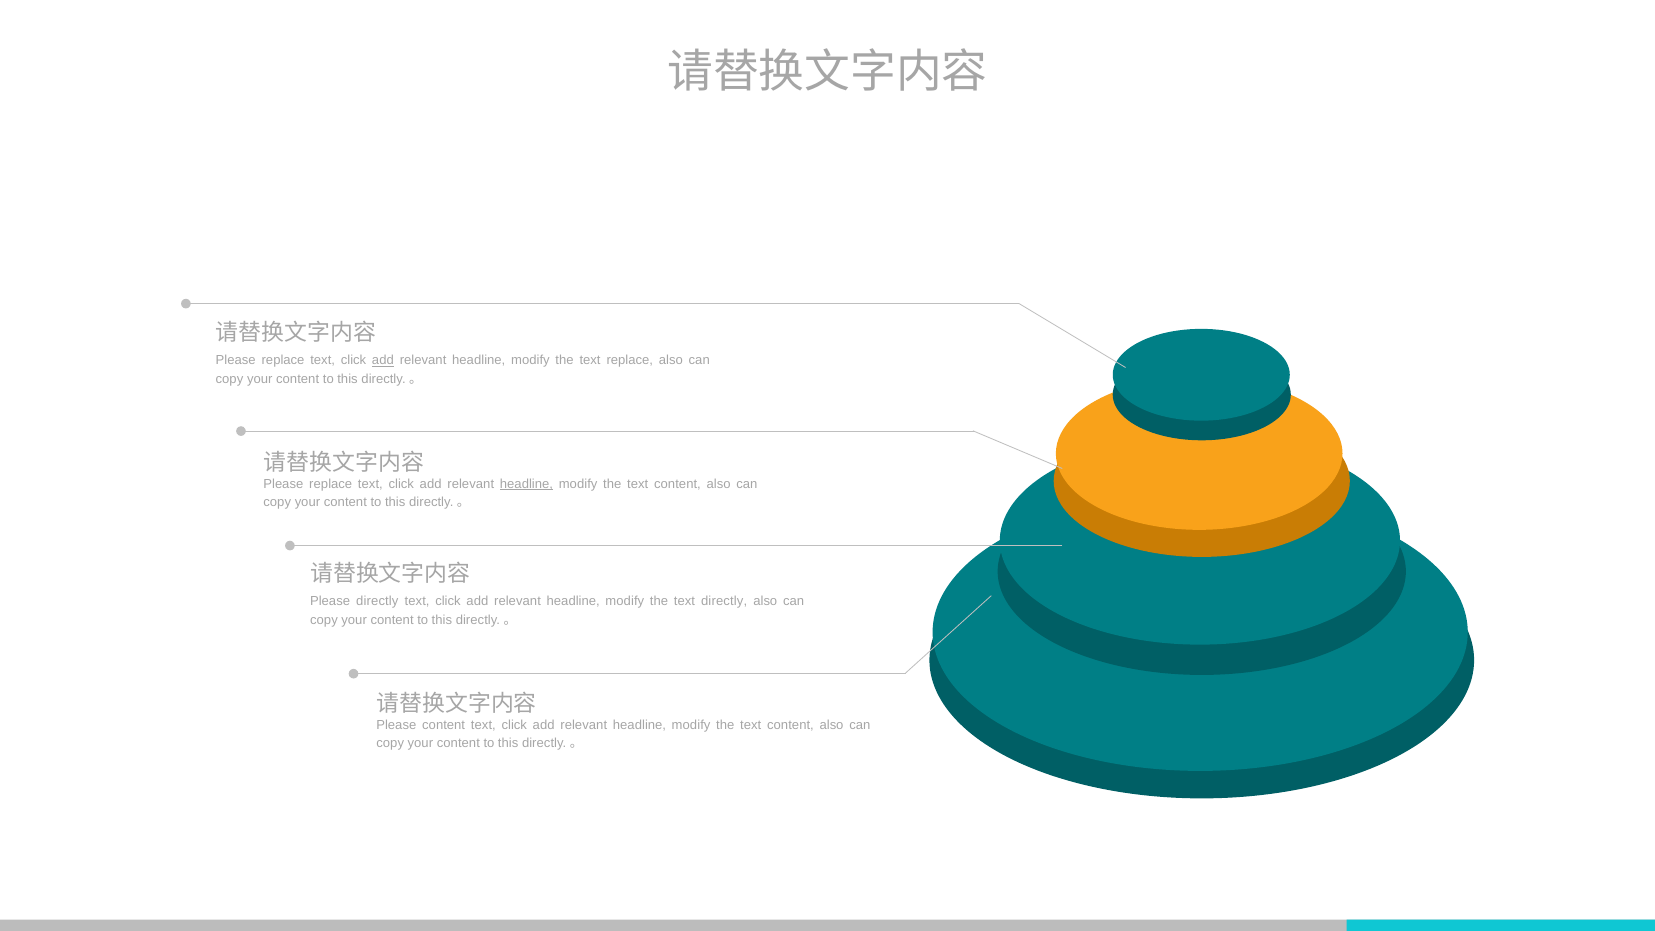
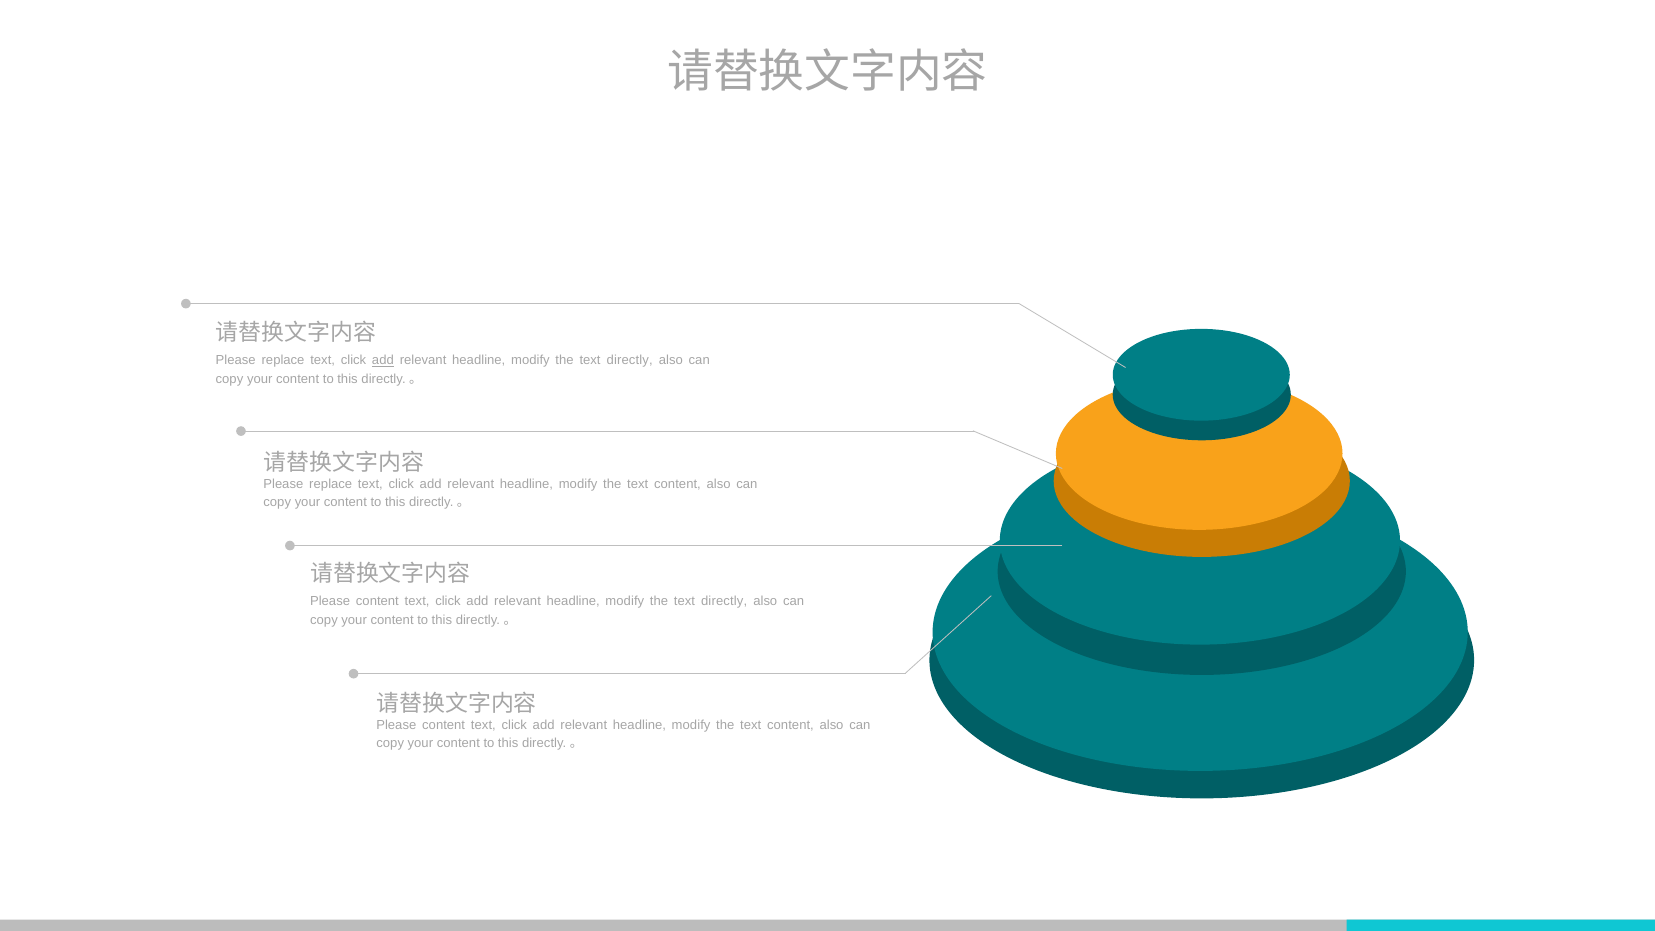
replace at (630, 360): replace -> directly
headline at (527, 484) underline: present -> none
directly at (377, 601): directly -> content
